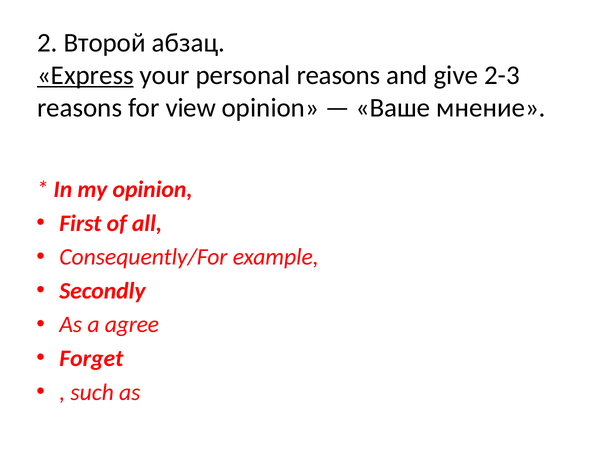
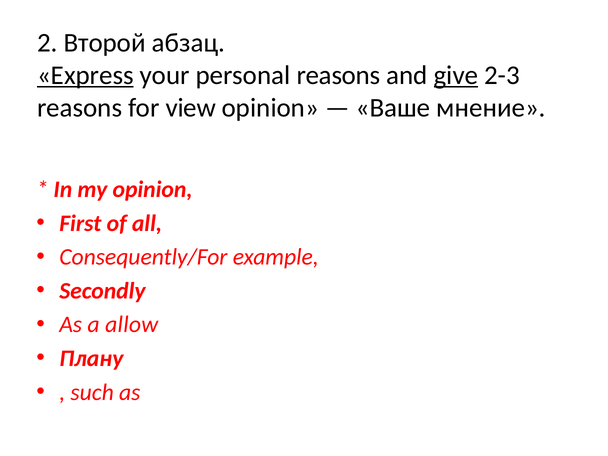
give underline: none -> present
agree: agree -> allow
Forget: Forget -> Плану
